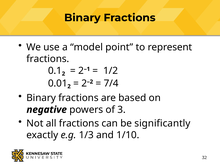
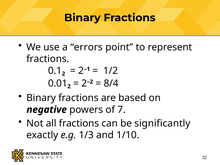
model: model -> errors
7/4: 7/4 -> 8/4
3: 3 -> 7
